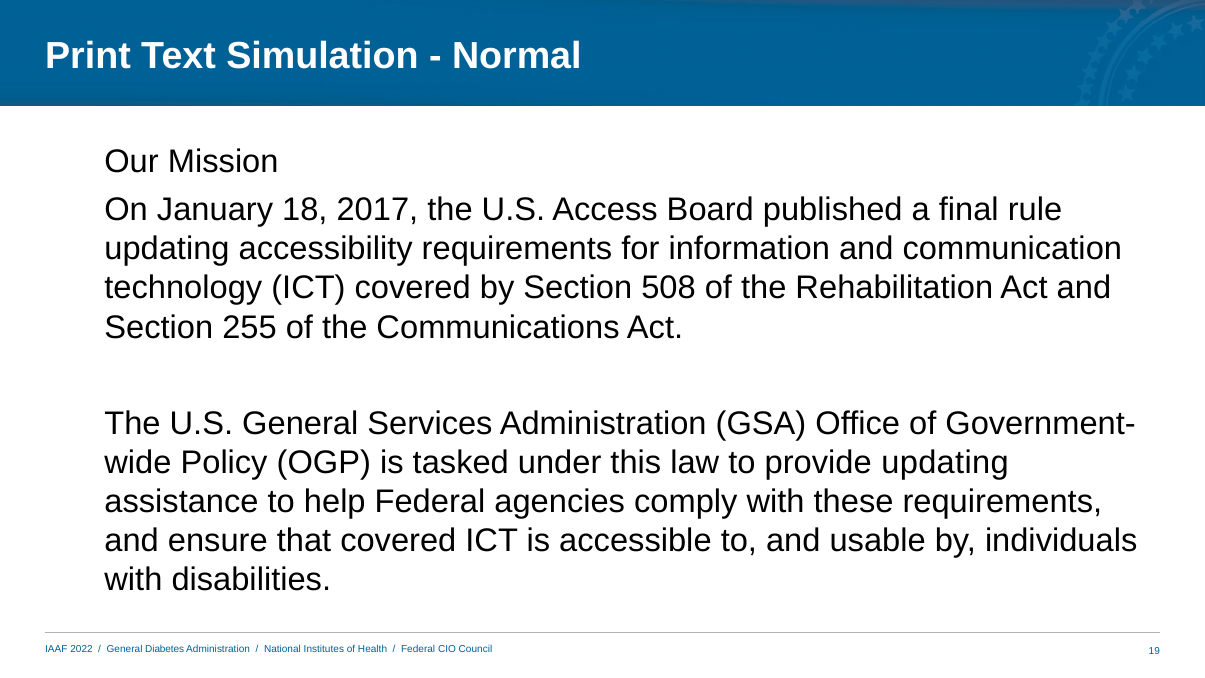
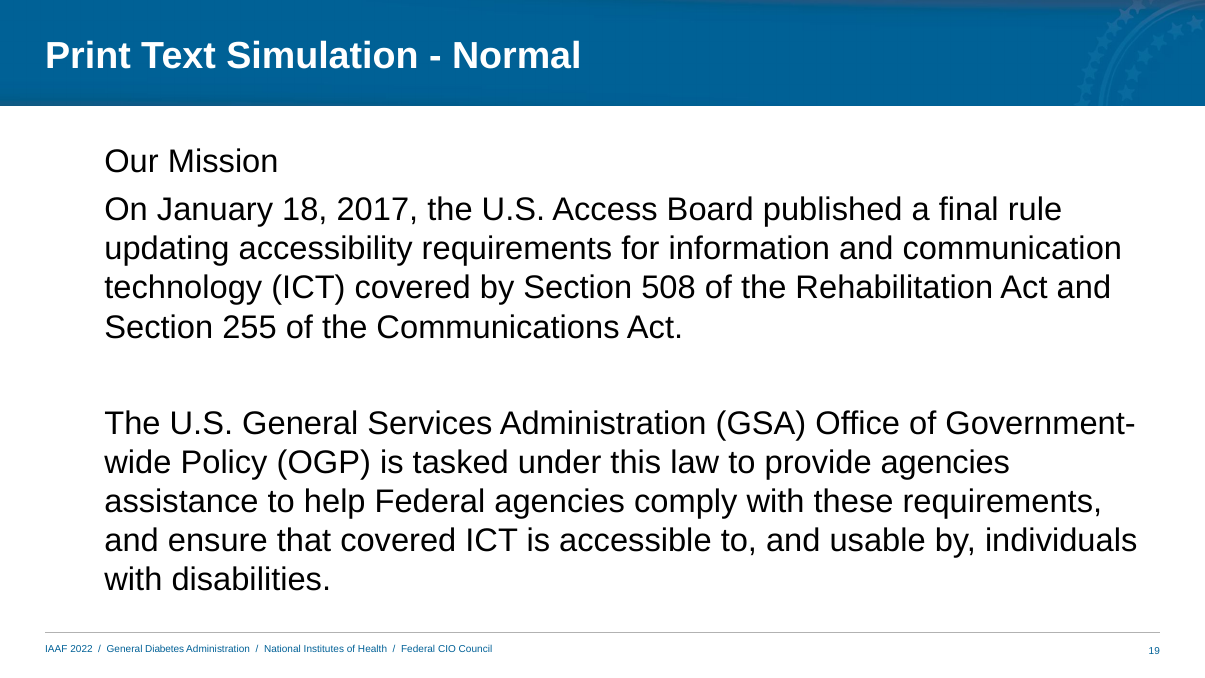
provide updating: updating -> agencies
